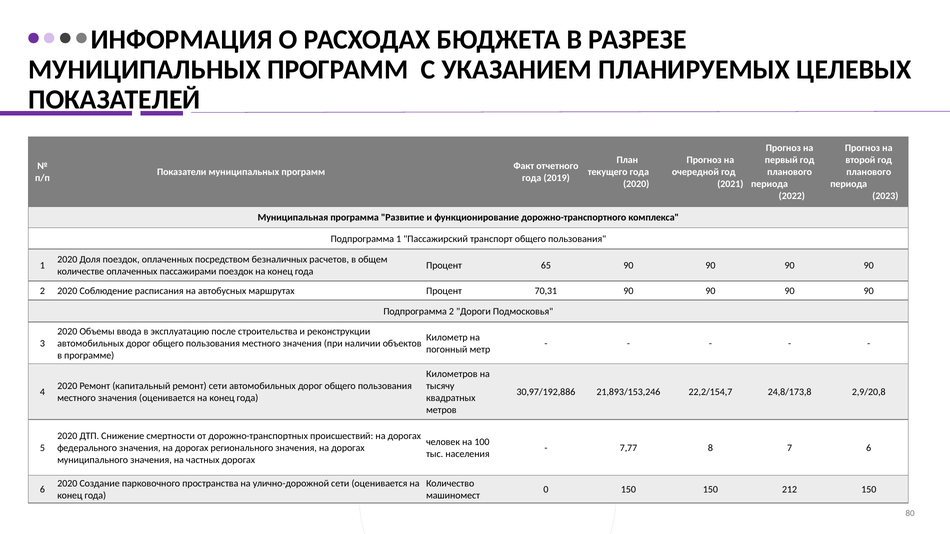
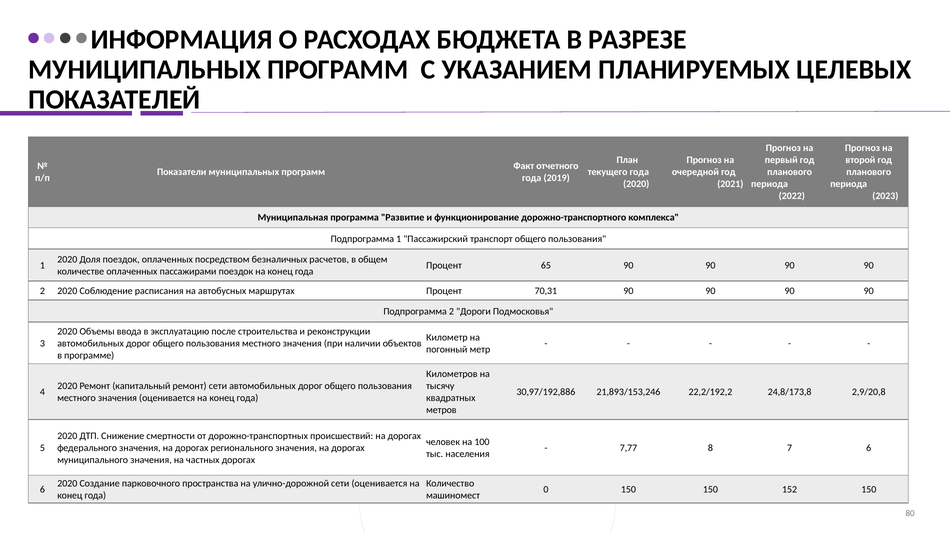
22,2/154,7: 22,2/154,7 -> 22,2/192,2
212: 212 -> 152
